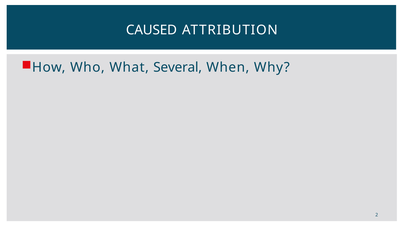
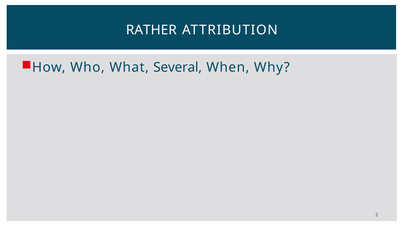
CAUSED: CAUSED -> RATHER
